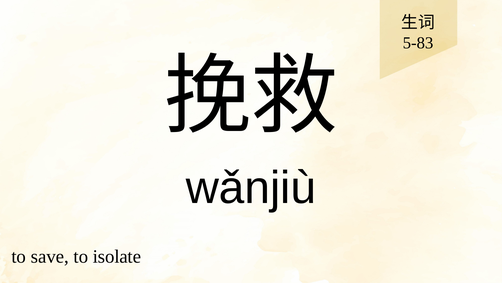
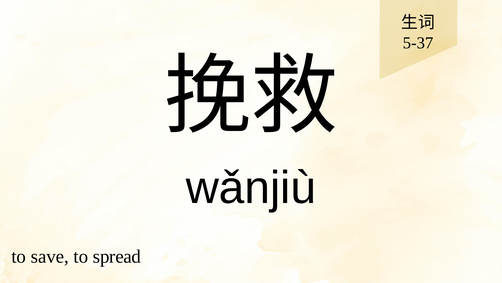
5-83: 5-83 -> 5-37
isolate: isolate -> spread
